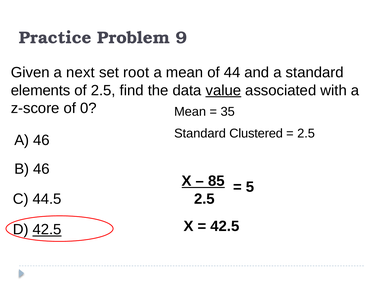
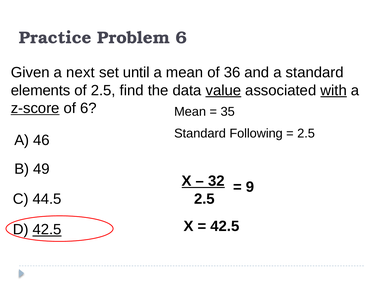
Problem 9: 9 -> 6
root: root -> until
44: 44 -> 36
with underline: none -> present
z-score underline: none -> present
of 0: 0 -> 6
Clustered: Clustered -> Following
B 46: 46 -> 49
85: 85 -> 32
5: 5 -> 9
